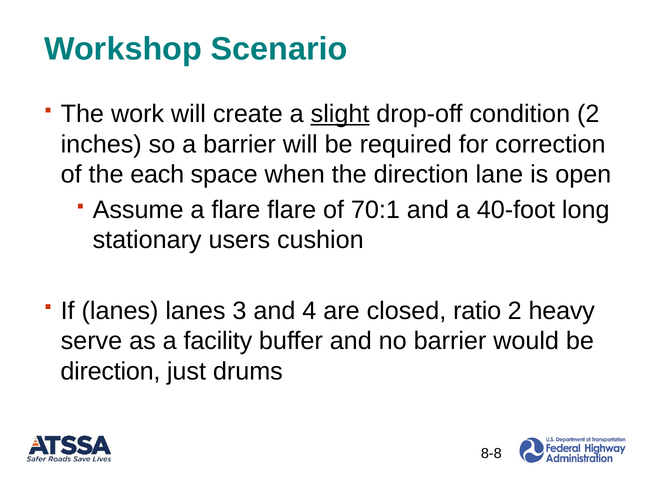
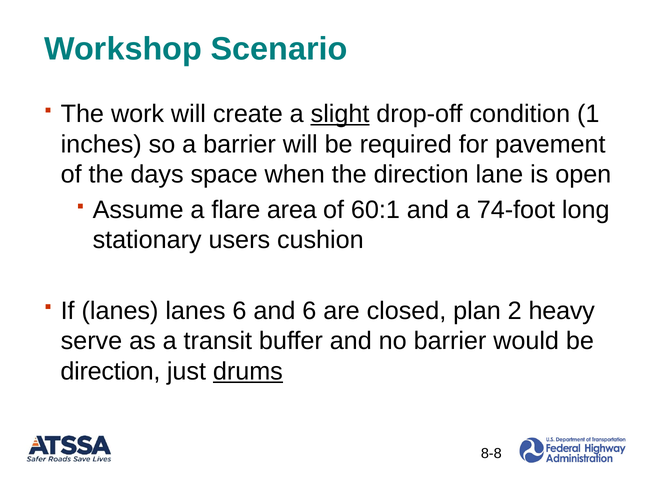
condition 2: 2 -> 1
correction: correction -> pavement
each: each -> days
flare flare: flare -> area
70:1: 70:1 -> 60:1
40-foot: 40-foot -> 74-foot
lanes 3: 3 -> 6
and 4: 4 -> 6
ratio: ratio -> plan
facility: facility -> transit
drums underline: none -> present
